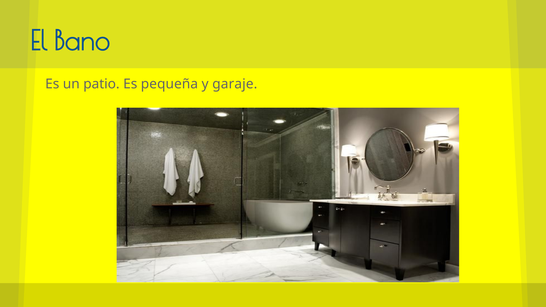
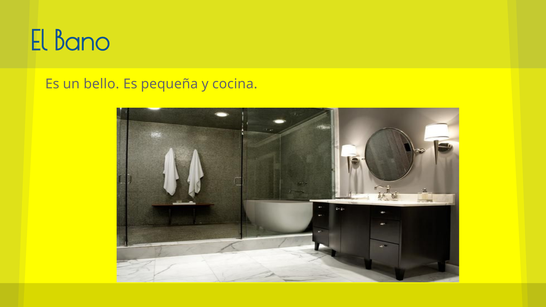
patio: patio -> bello
garaje: garaje -> cocina
